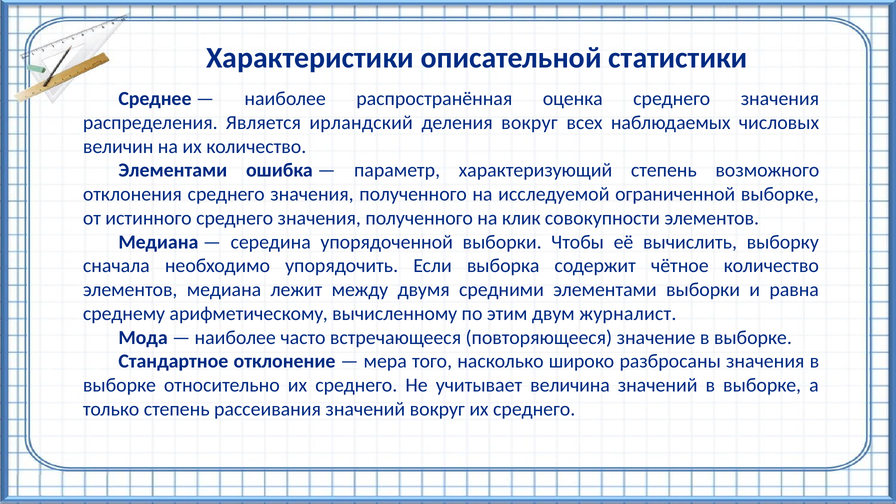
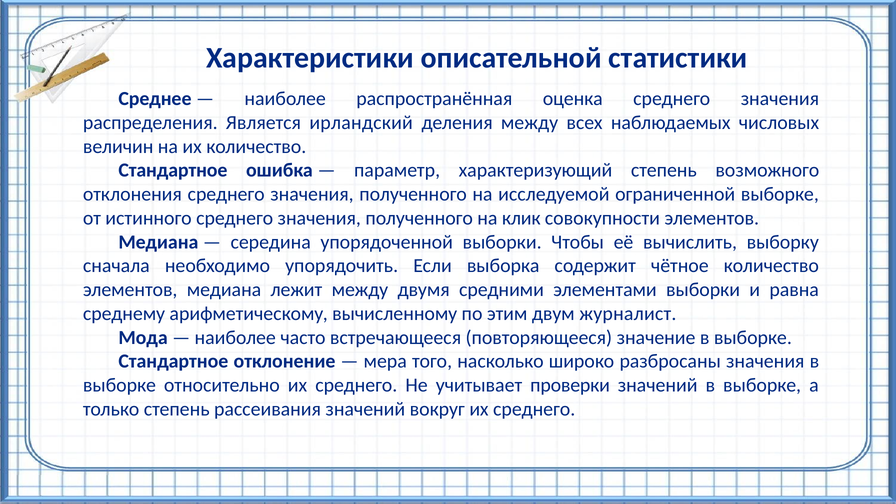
деления вокруг: вокруг -> между
Элементами at (173, 170): Элементами -> Стандартное
величина: величина -> проверки
